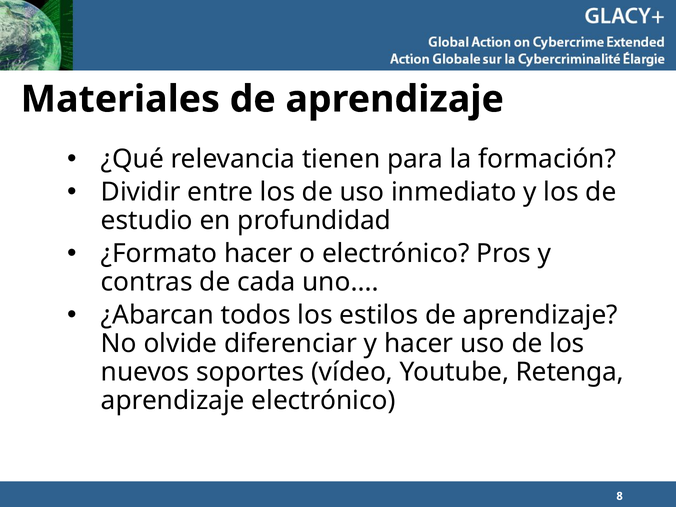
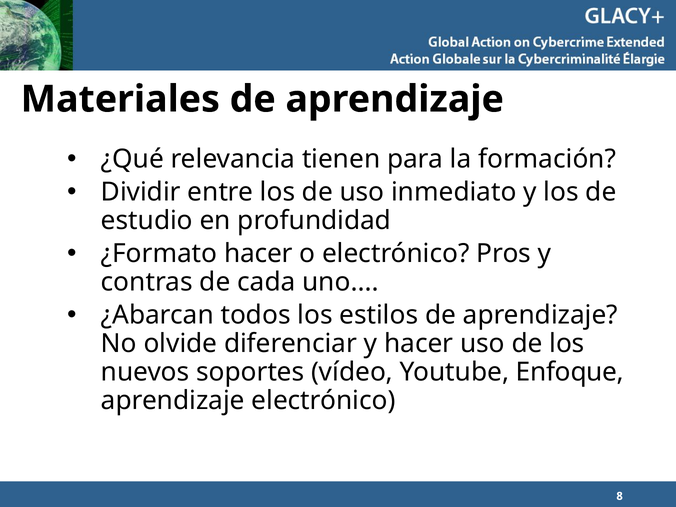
Retenga: Retenga -> Enfoque
